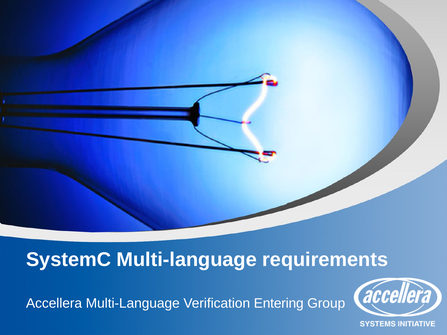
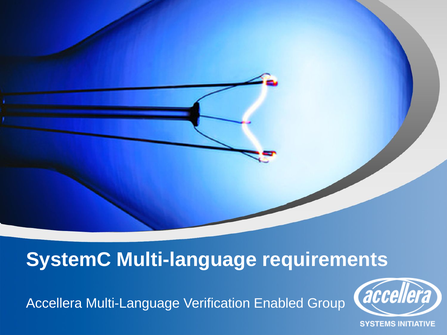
Entering: Entering -> Enabled
